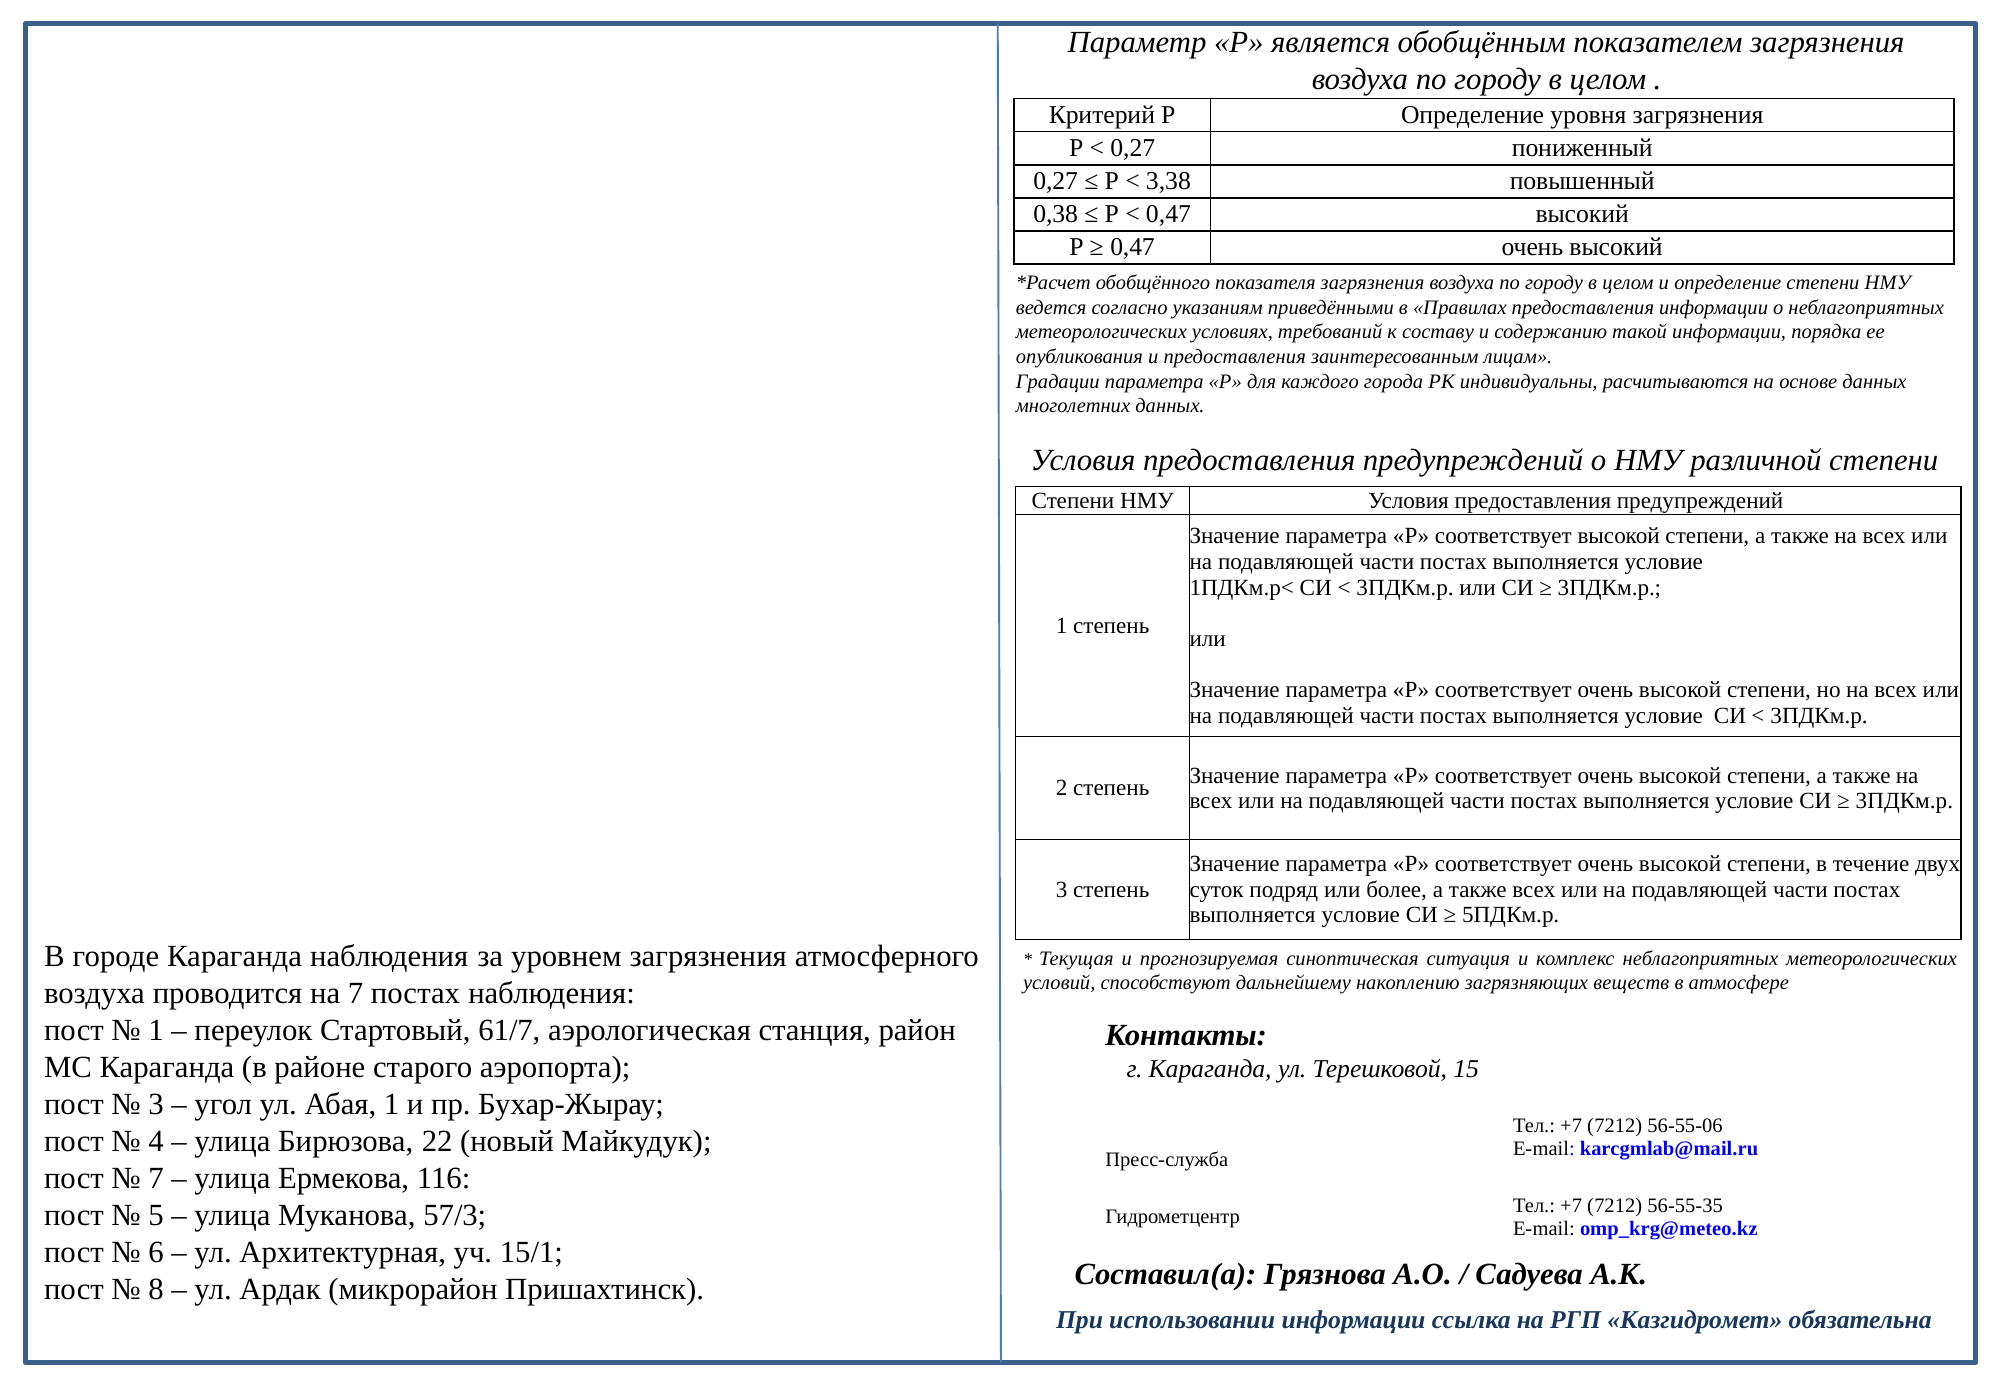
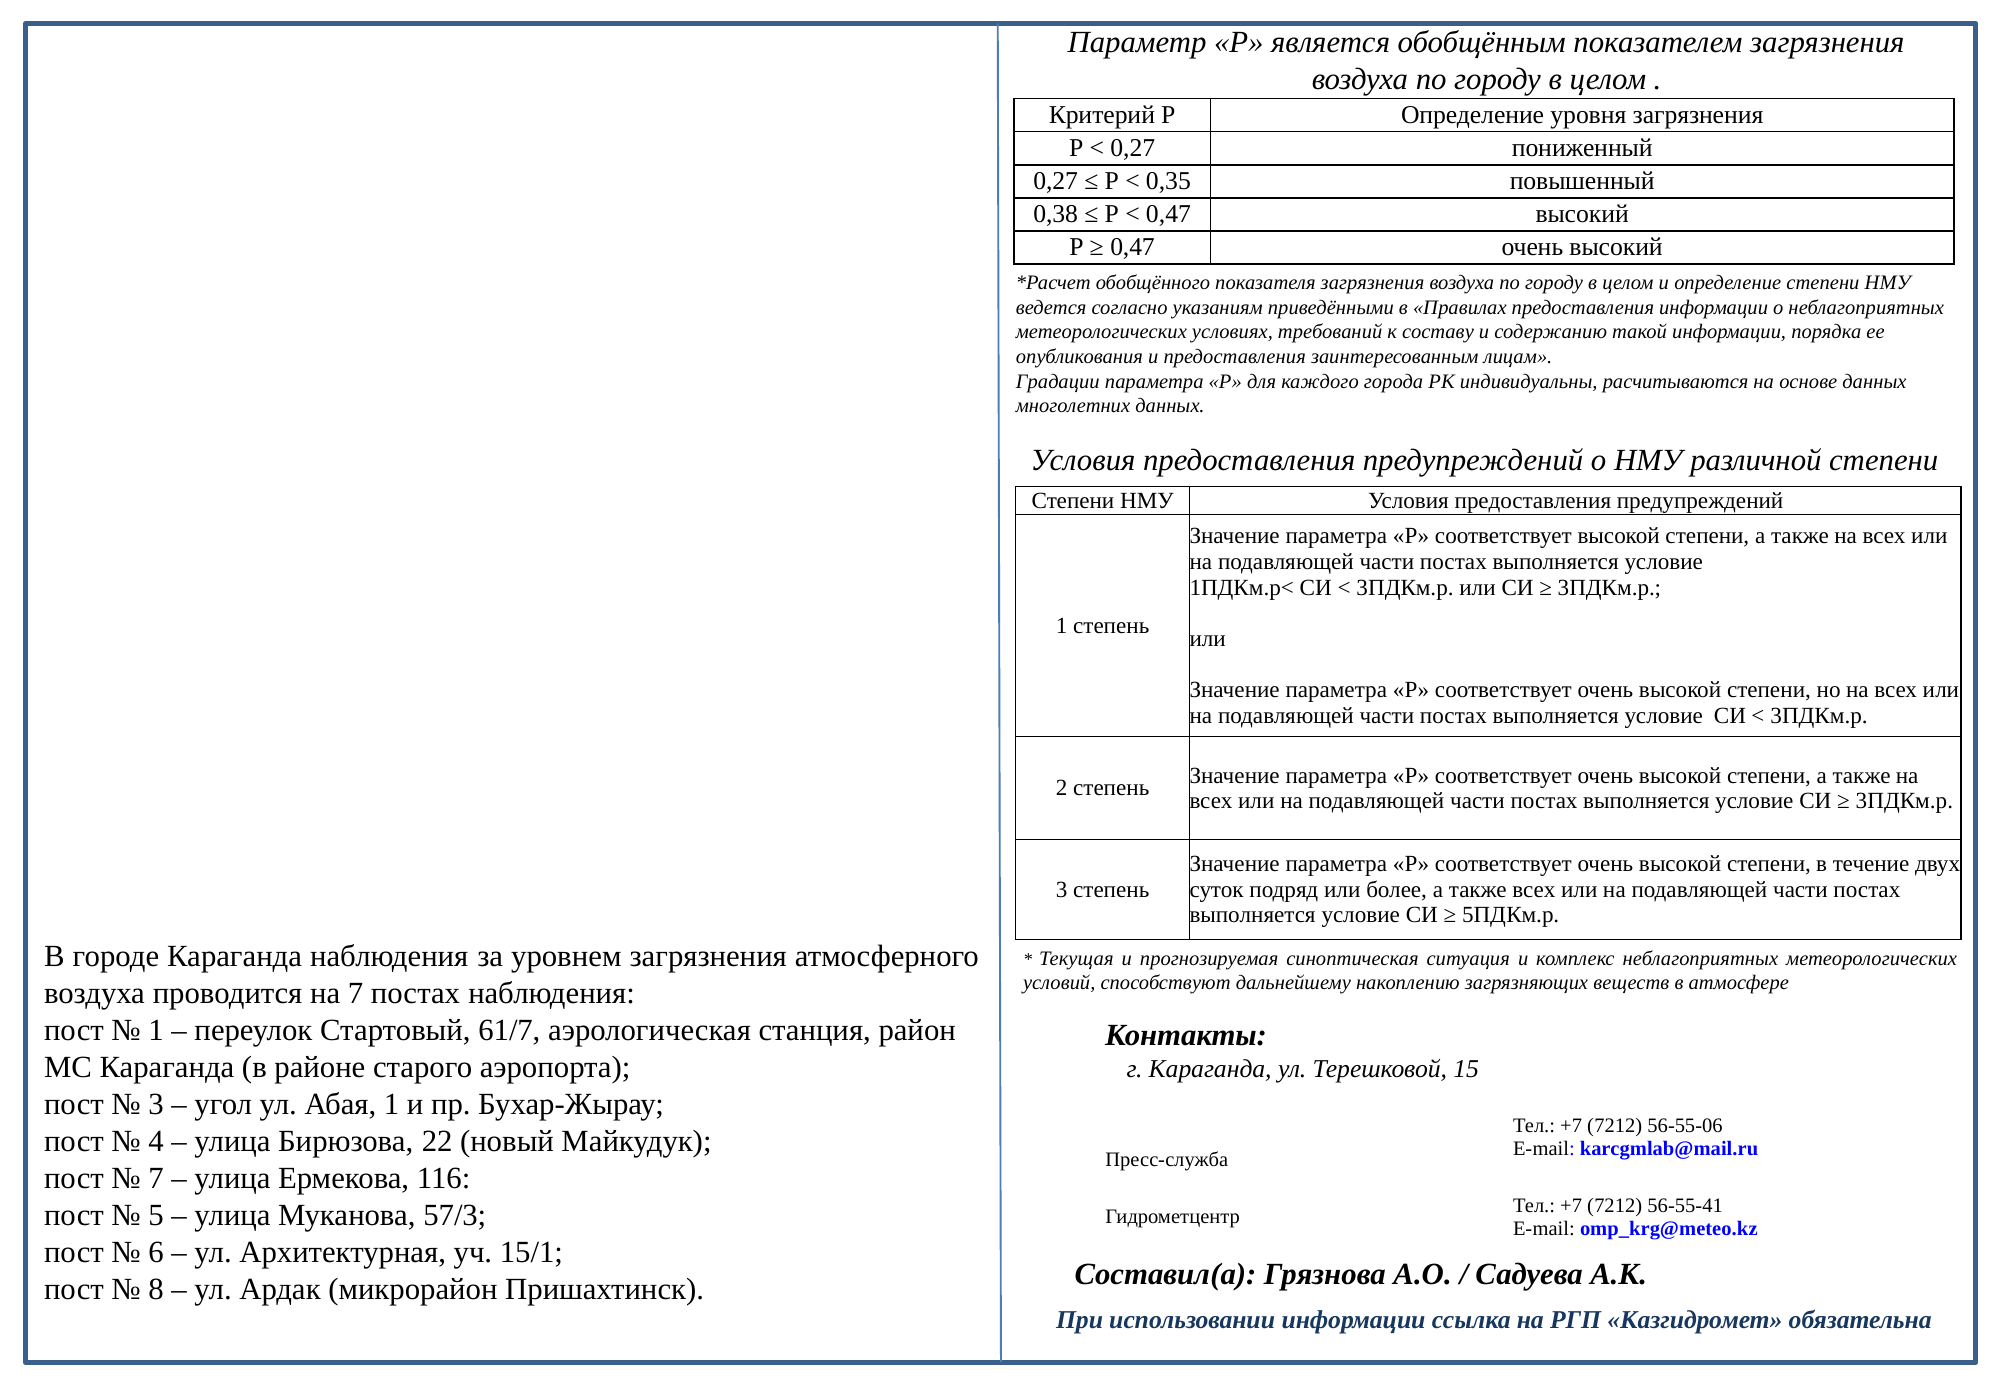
3,38: 3,38 -> 0,35
56-55-35: 56-55-35 -> 56-55-41
